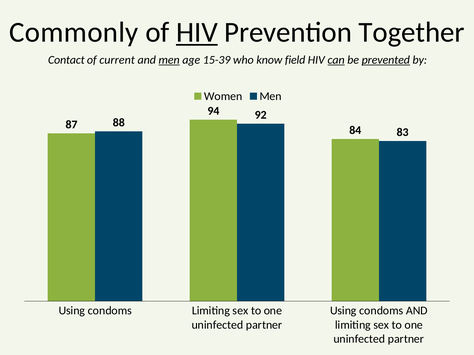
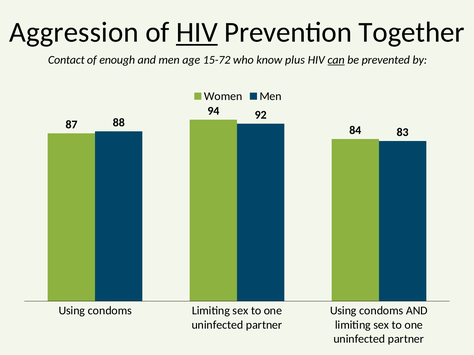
Commonly: Commonly -> Aggression
current: current -> enough
men at (169, 60) underline: present -> none
15-39: 15-39 -> 15-72
field: field -> plus
prevented underline: present -> none
